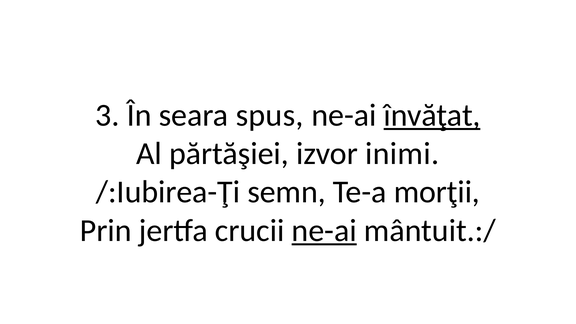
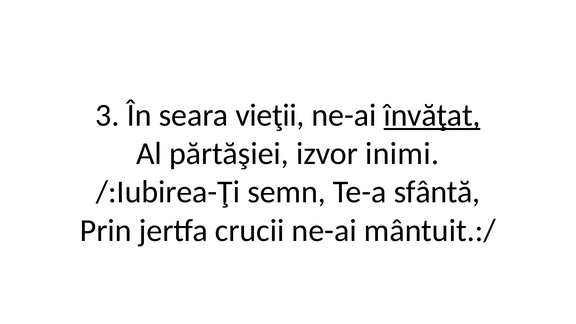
spus: spus -> vieţii
morţii: morţii -> sfântă
ne-ai at (324, 230) underline: present -> none
